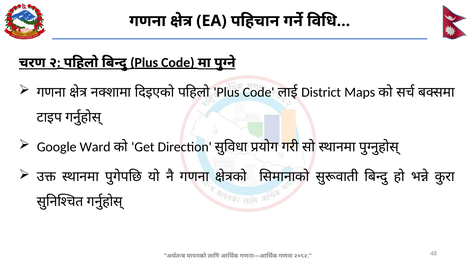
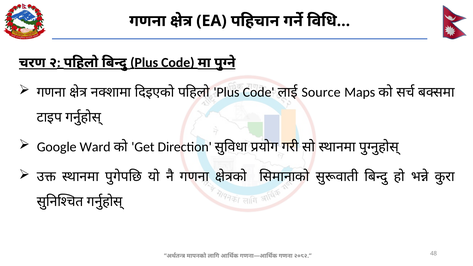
District: District -> Source
